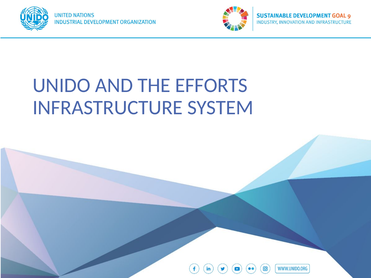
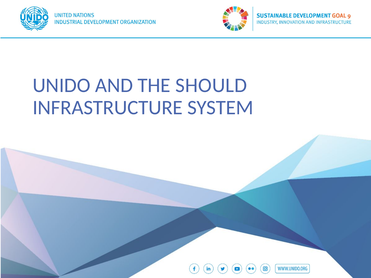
EFFORTS: EFFORTS -> SHOULD
